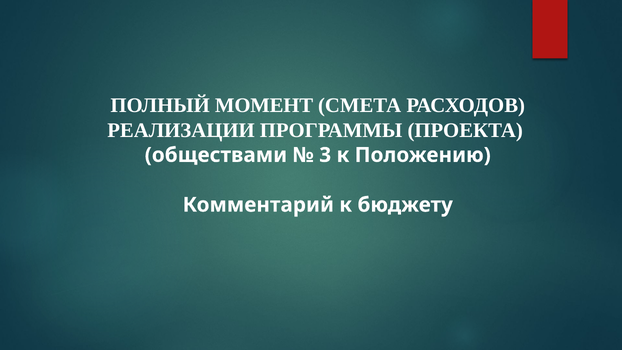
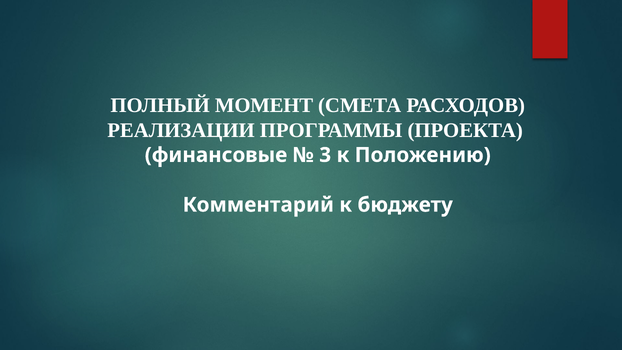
обществами: обществами -> финансовые
